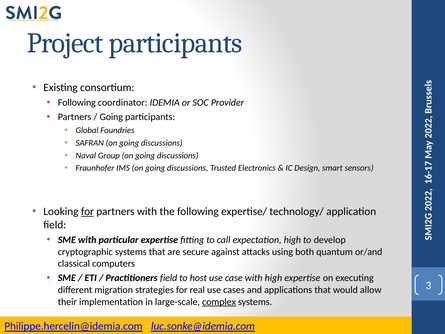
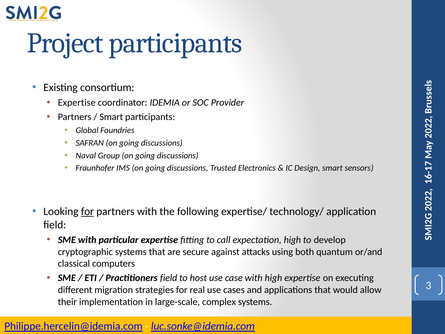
Following at (77, 103): Following -> Expertise
Going at (111, 117): Going -> Smart
complex underline: present -> none
